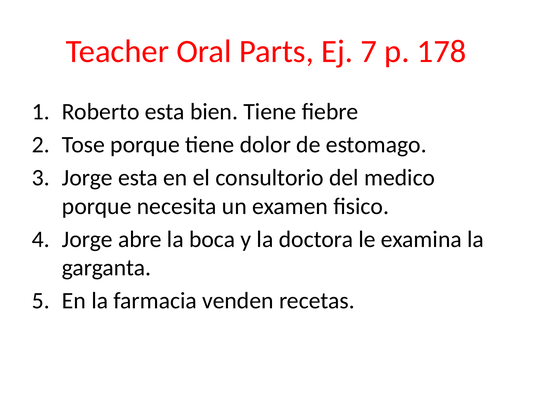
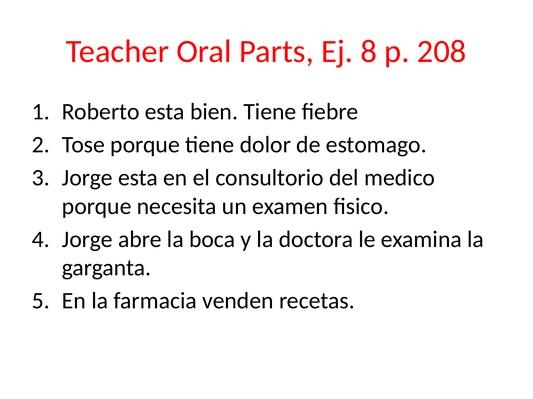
7: 7 -> 8
178: 178 -> 208
